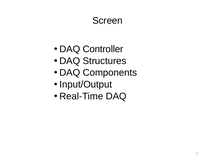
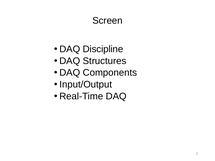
Controller: Controller -> Discipline
